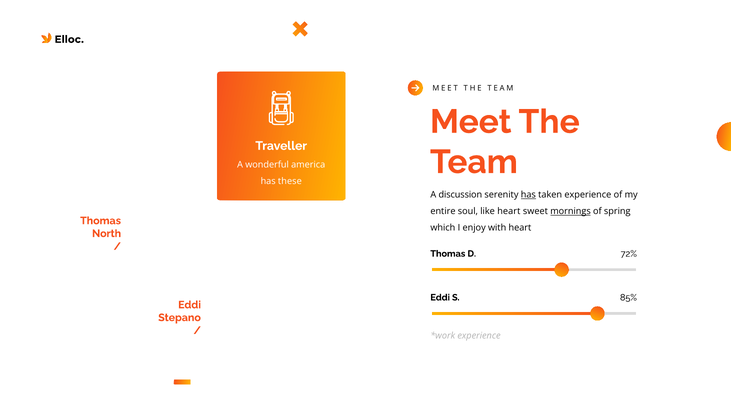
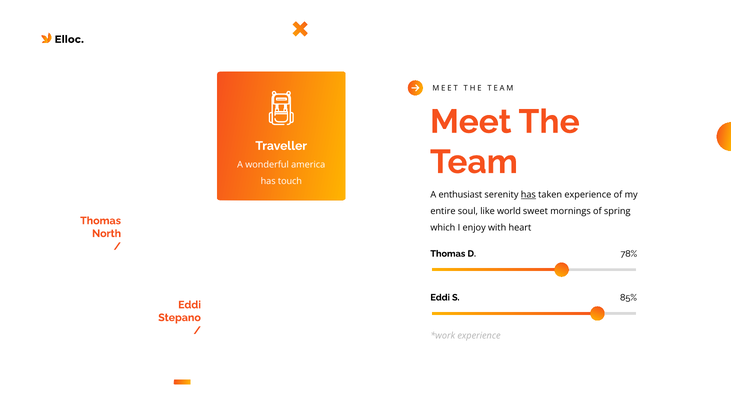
these: these -> touch
discussion: discussion -> enthusiast
like heart: heart -> world
mornings underline: present -> none
72%: 72% -> 78%
